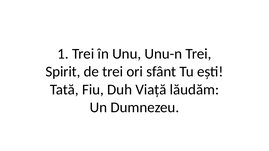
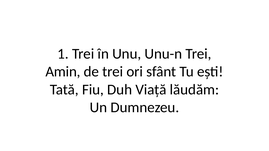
Spirit: Spirit -> Amin
